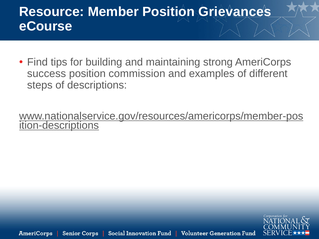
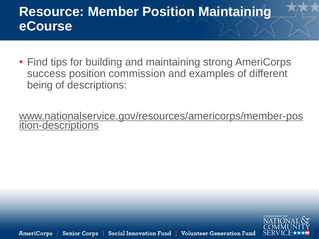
Position Grievances: Grievances -> Maintaining
steps: steps -> being
